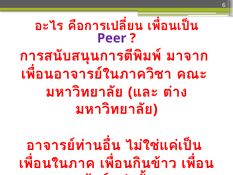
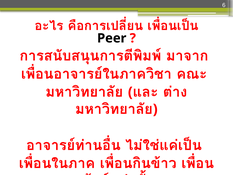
Peer at (112, 38) colour: purple -> black
